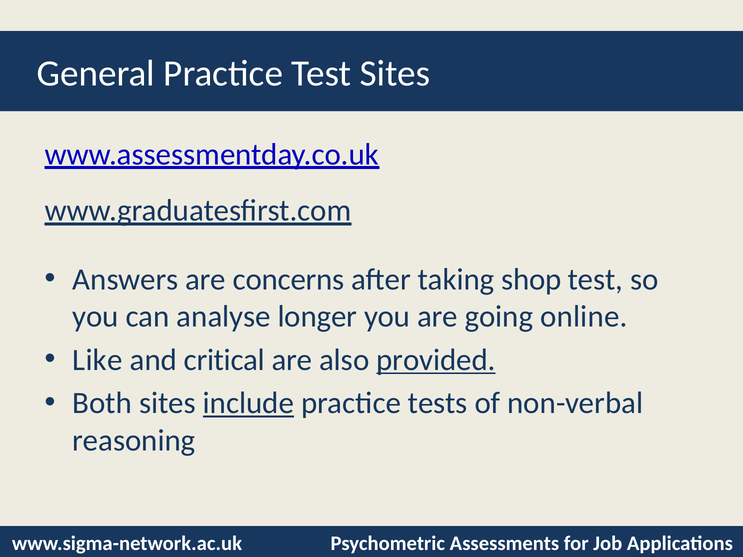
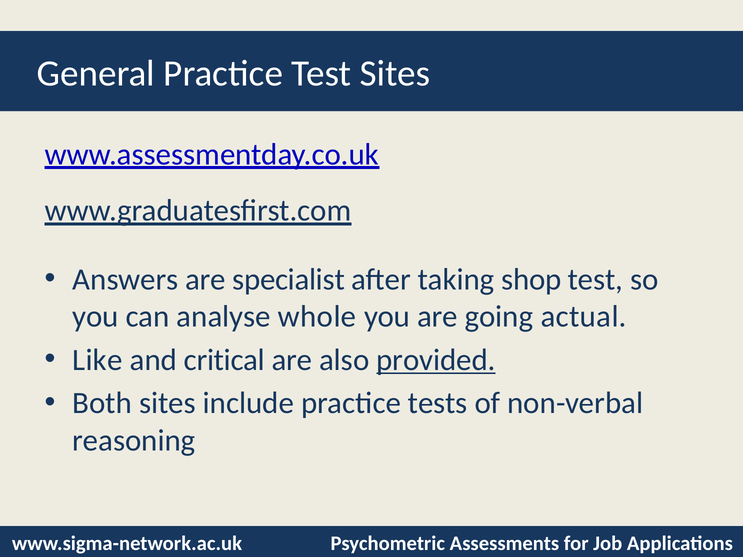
concerns: concerns -> specialist
longer: longer -> whole
online: online -> actual
include underline: present -> none
